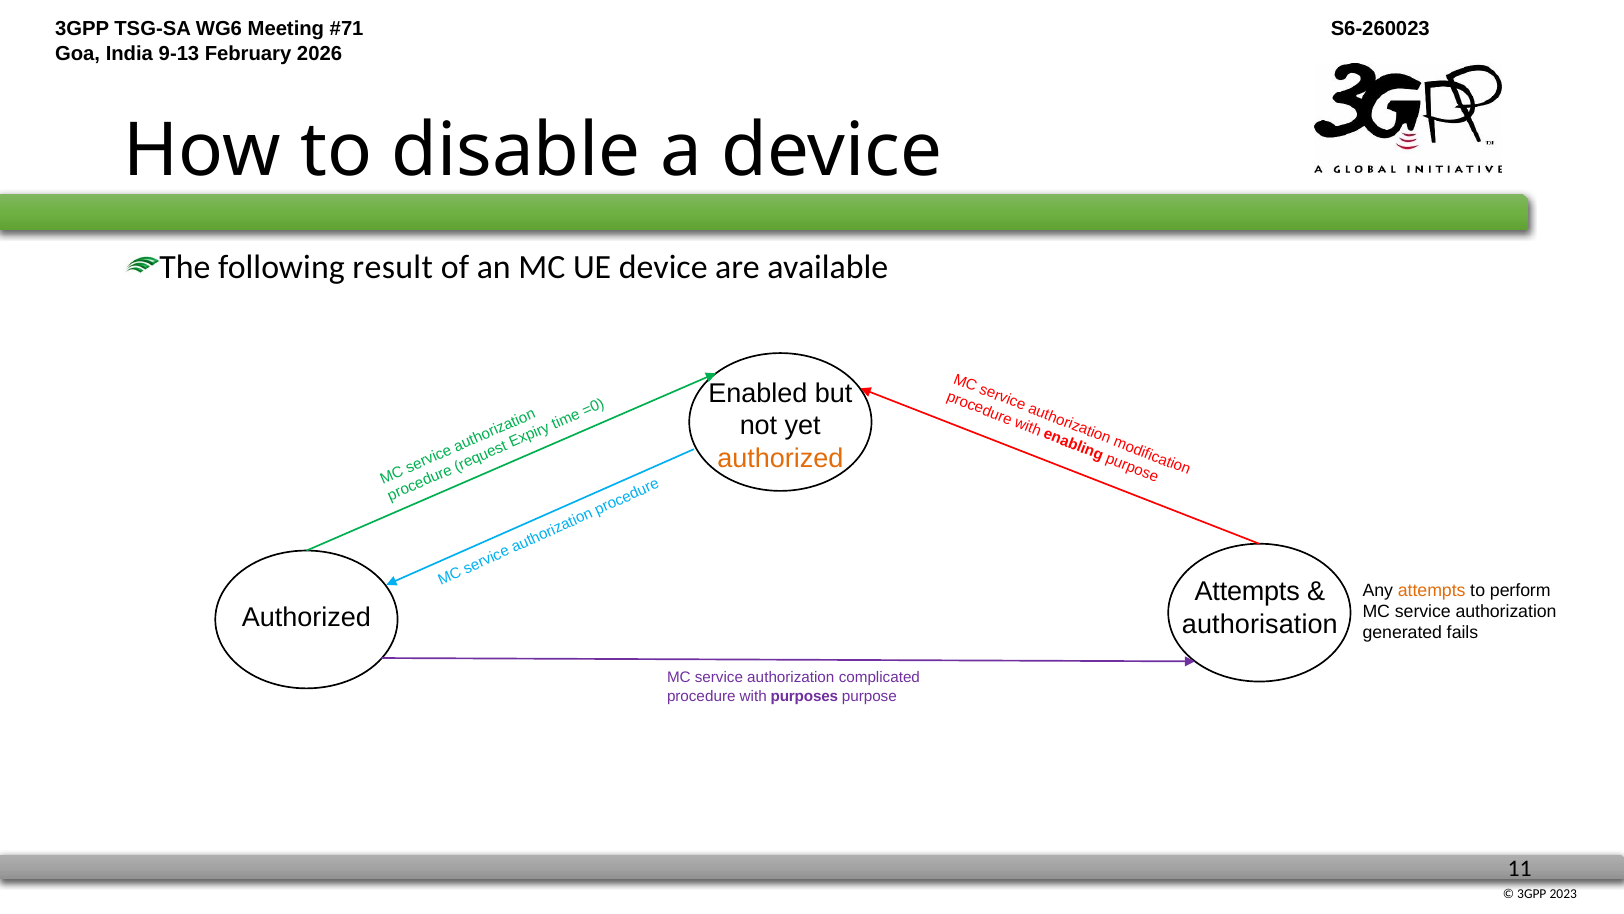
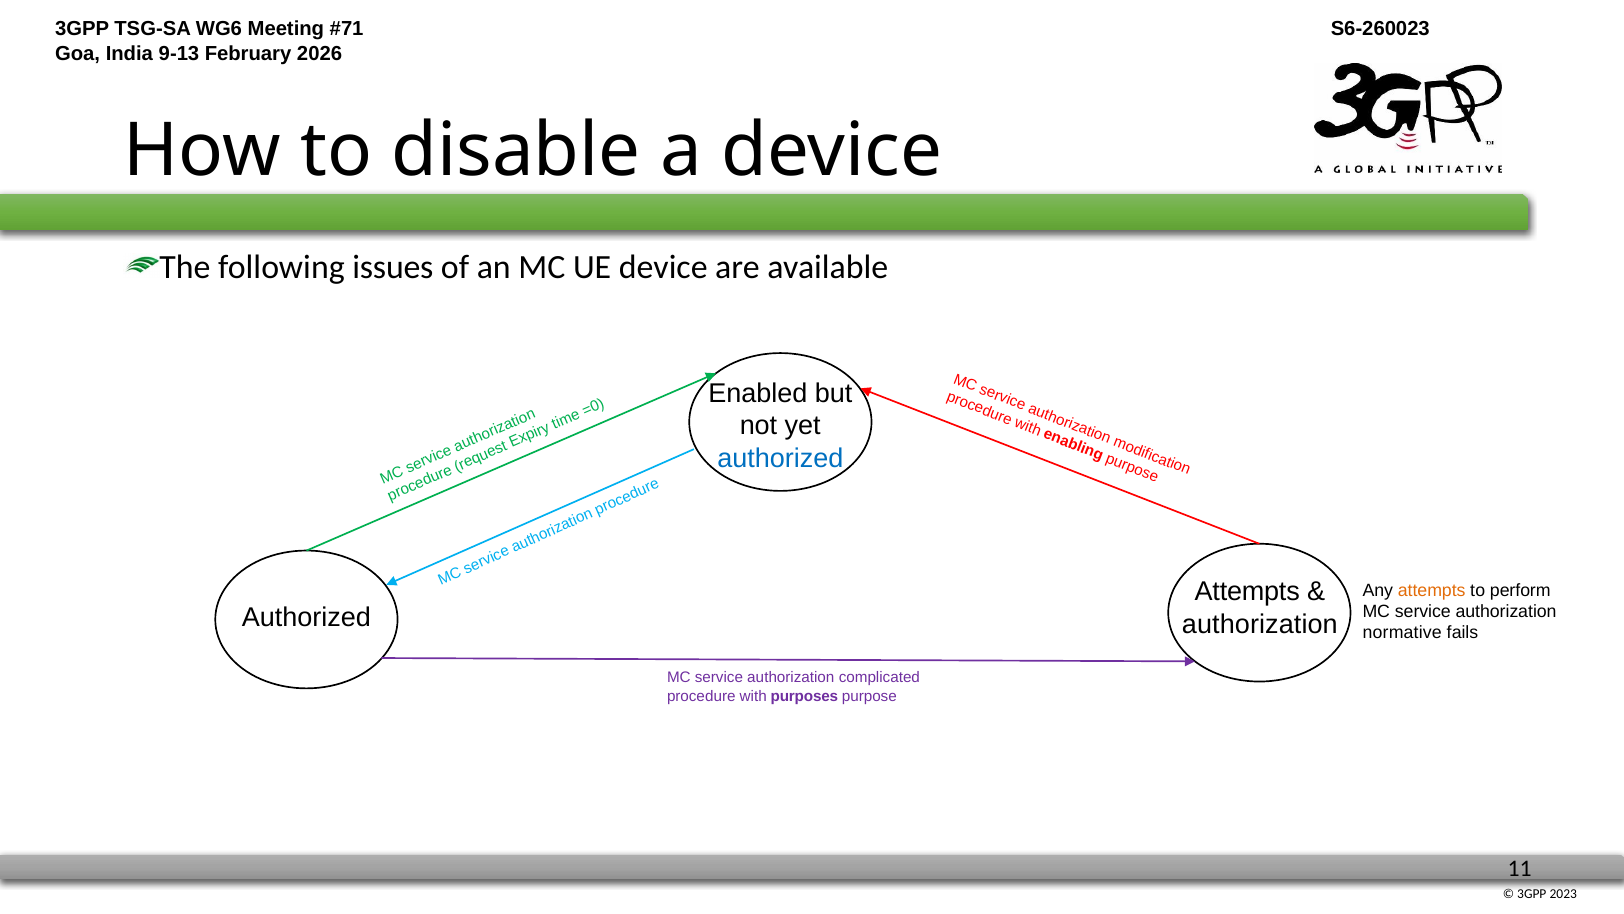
result: result -> issues
authorized at (780, 458) colour: orange -> blue
authorisation at (1260, 624): authorisation -> authorization
generated: generated -> normative
